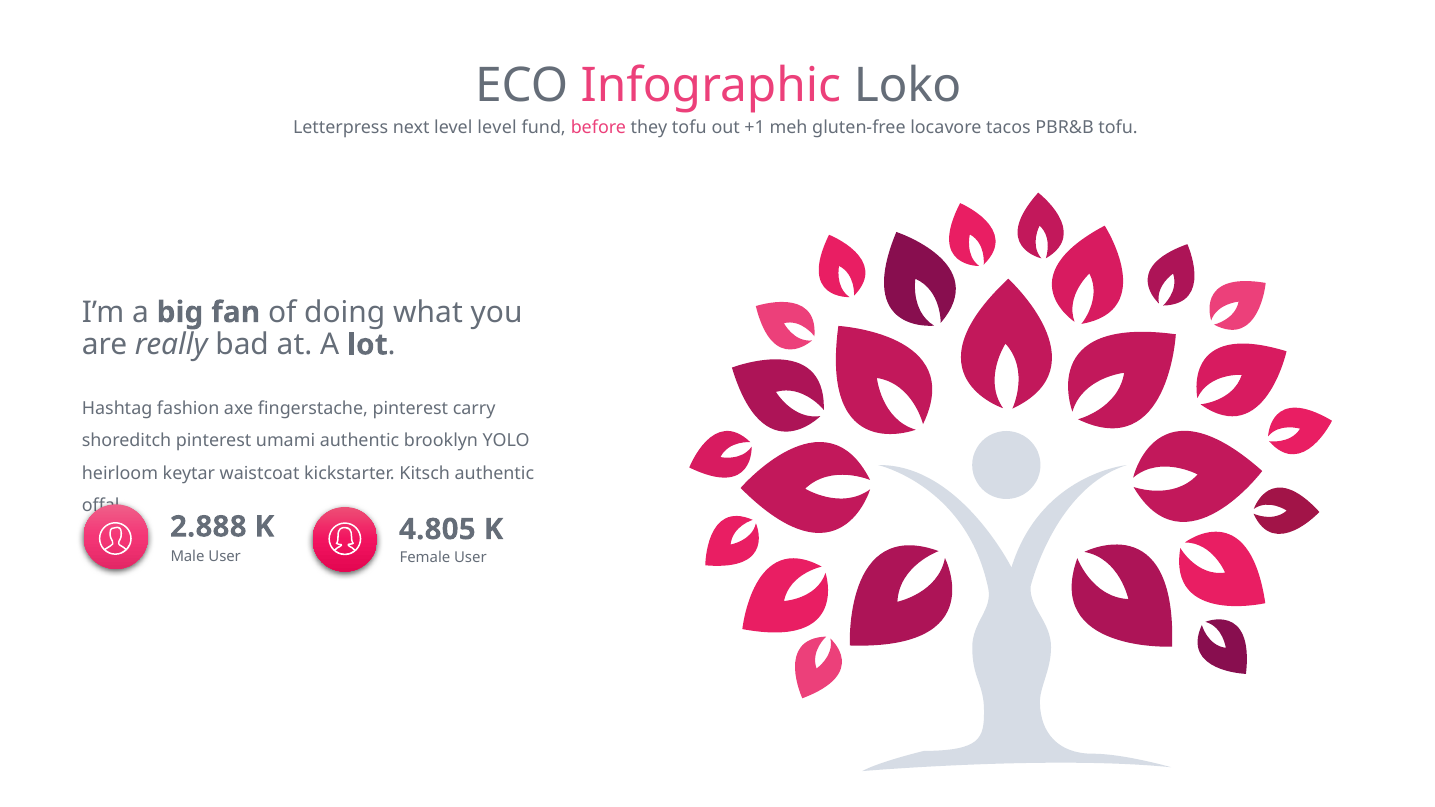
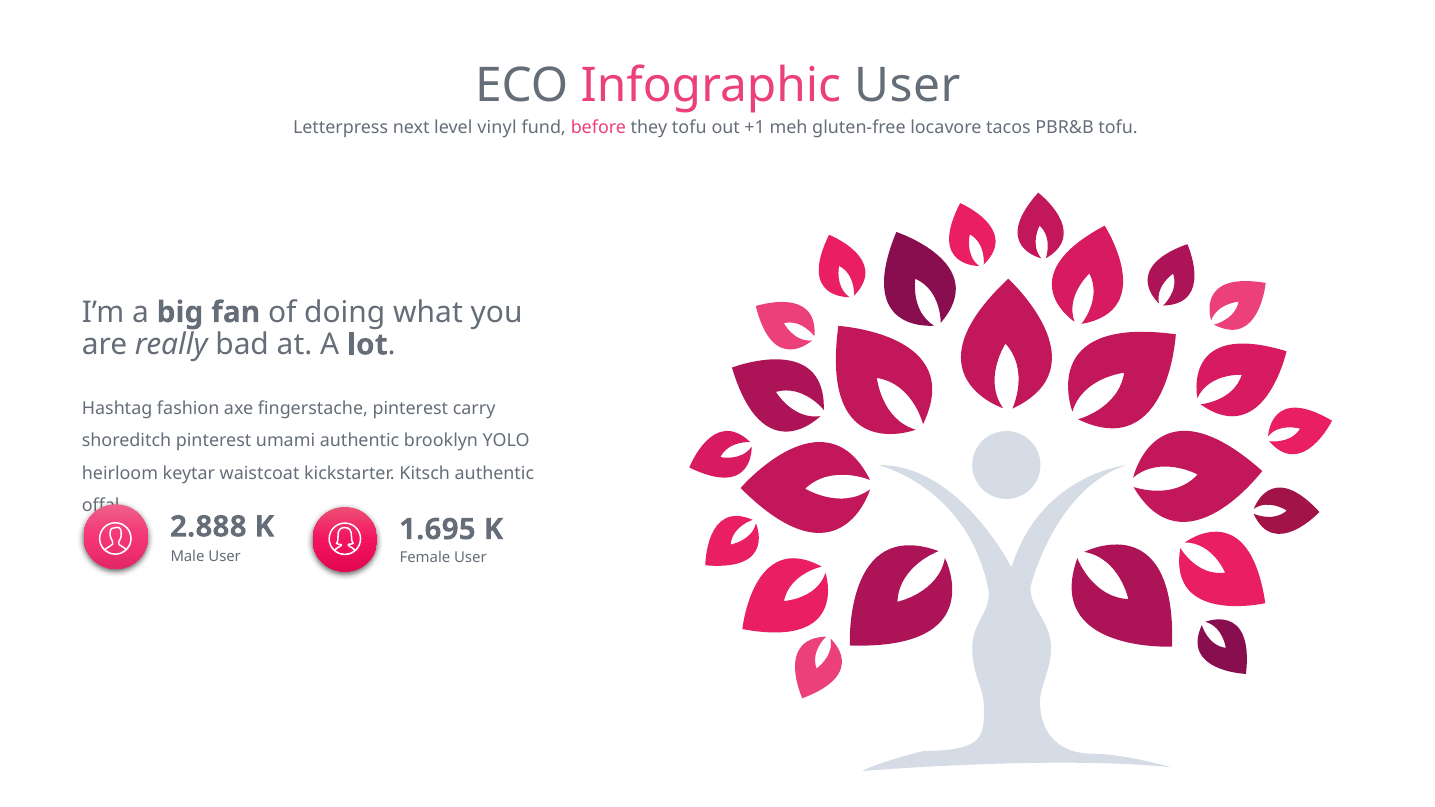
Infographic Loko: Loko -> User
level level: level -> vinyl
4.805: 4.805 -> 1.695
